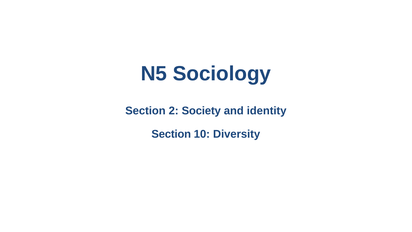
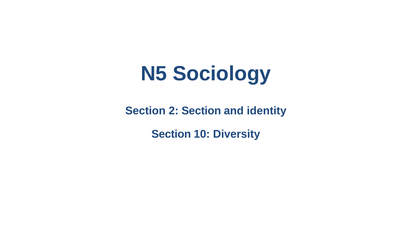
2 Society: Society -> Section
